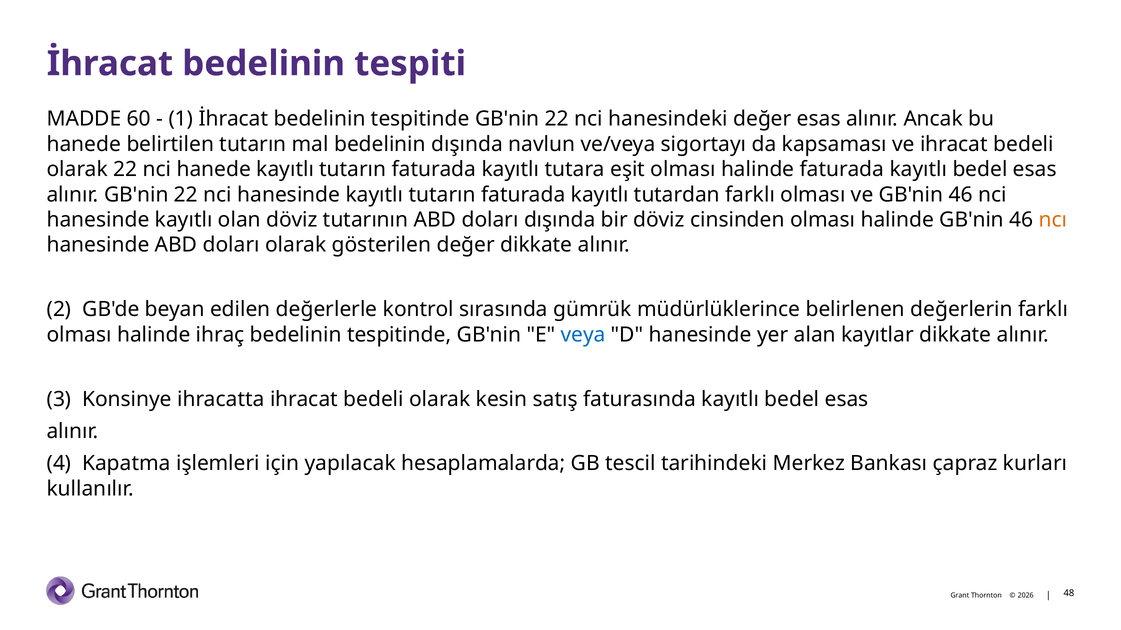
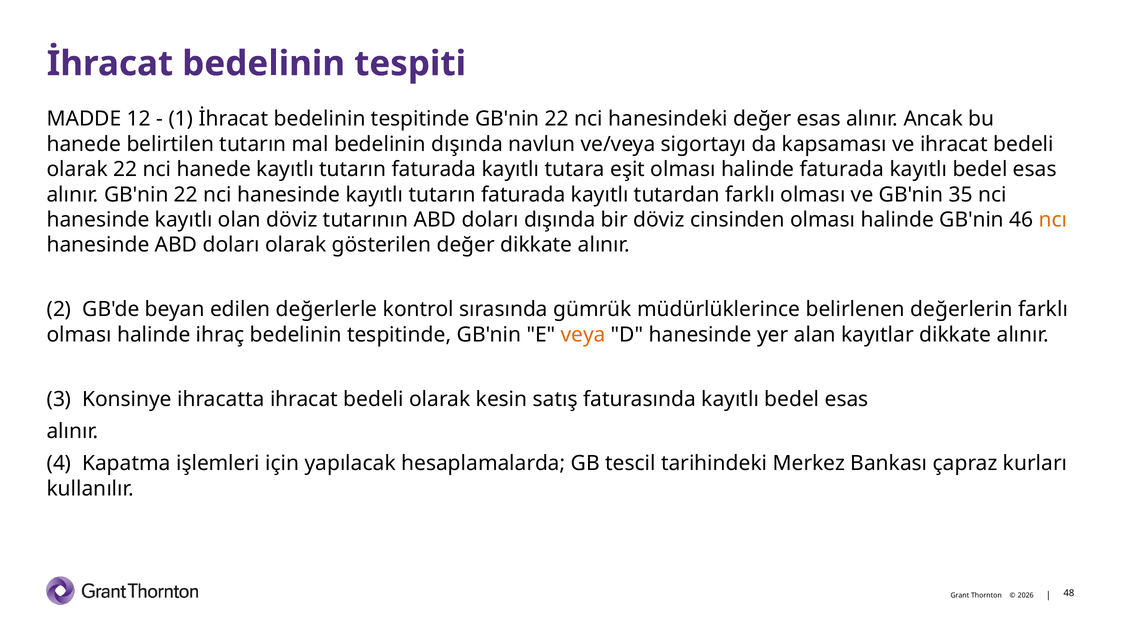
60: 60 -> 12
ve GB'nin 46: 46 -> 35
veya colour: blue -> orange
